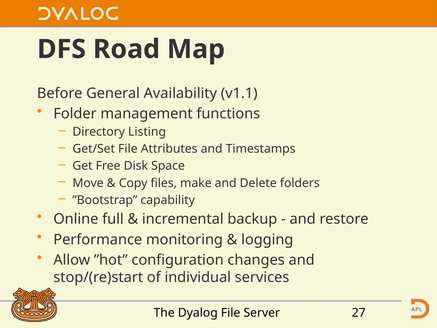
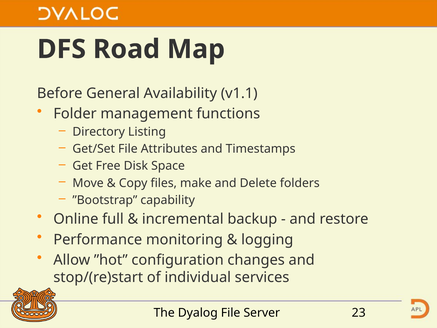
27: 27 -> 23
